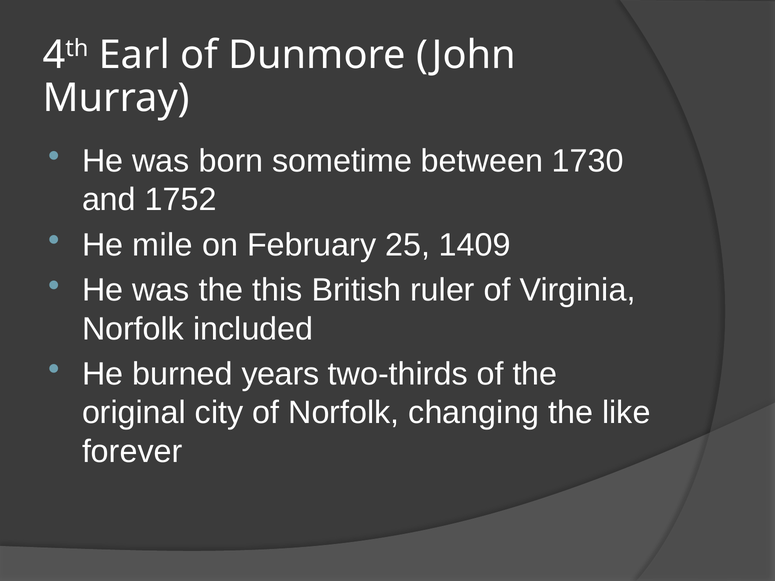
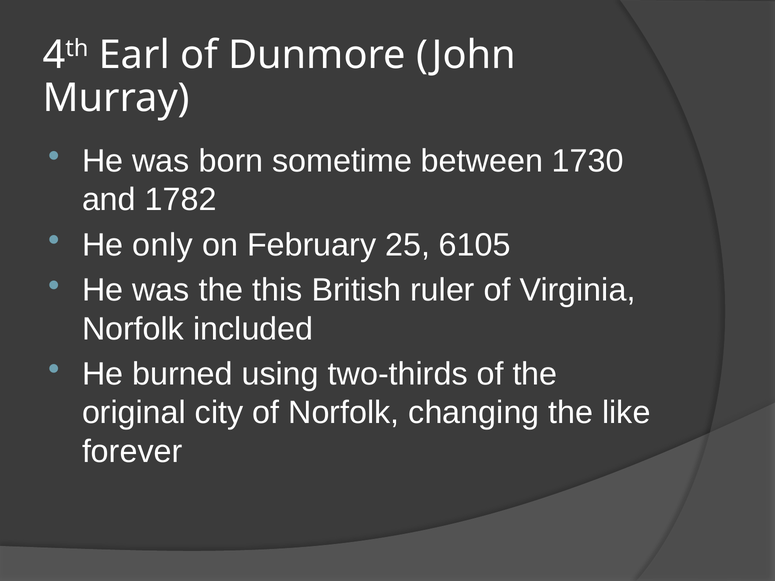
1752: 1752 -> 1782
mile: mile -> only
1409: 1409 -> 6105
years: years -> using
